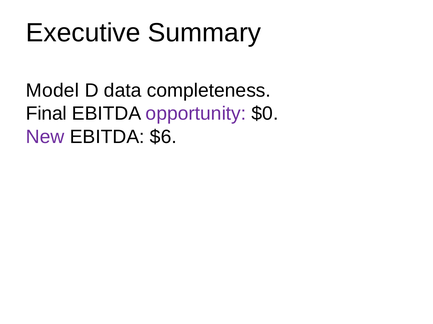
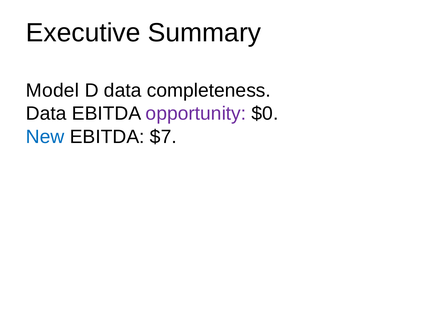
Final at (46, 114): Final -> Data
New colour: purple -> blue
$6: $6 -> $7
